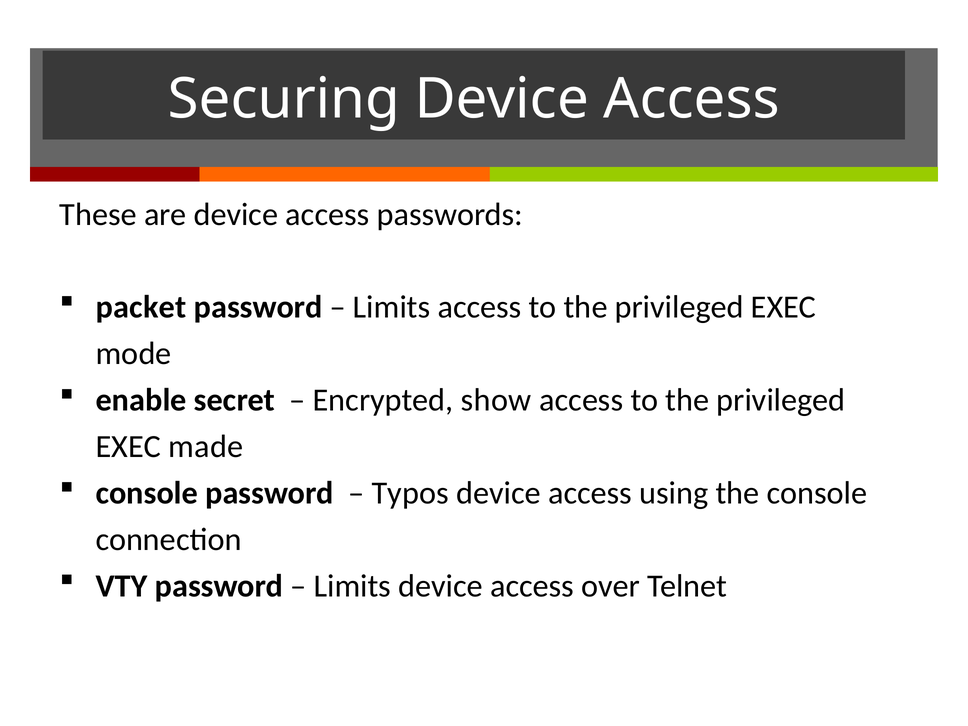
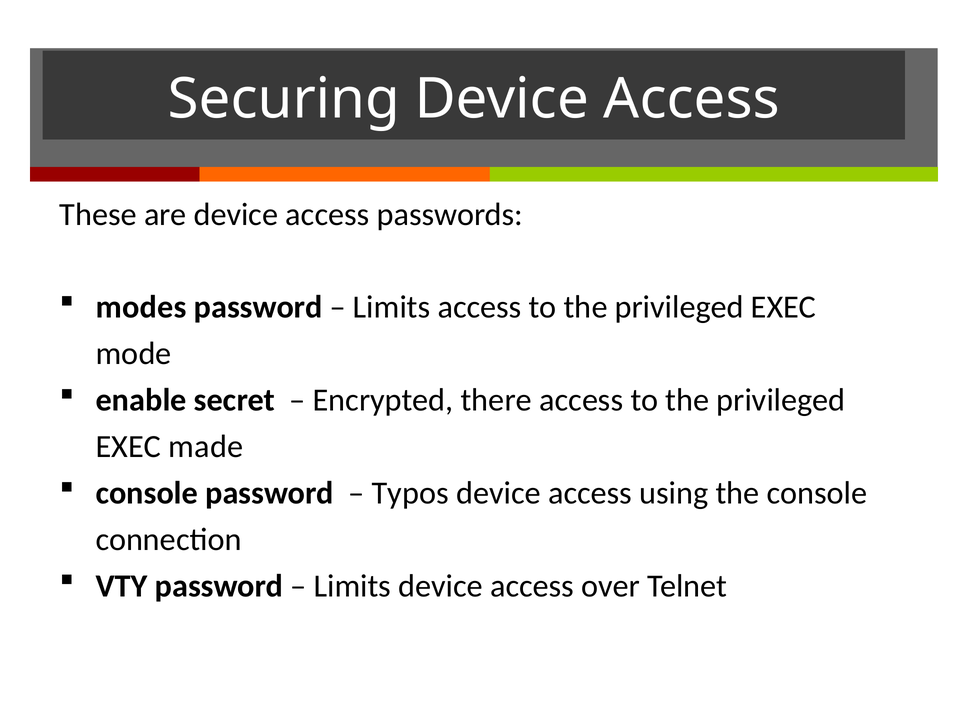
packet: packet -> modes
show: show -> there
